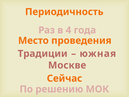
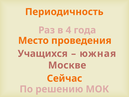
Традиции: Традиции -> Учащихся
